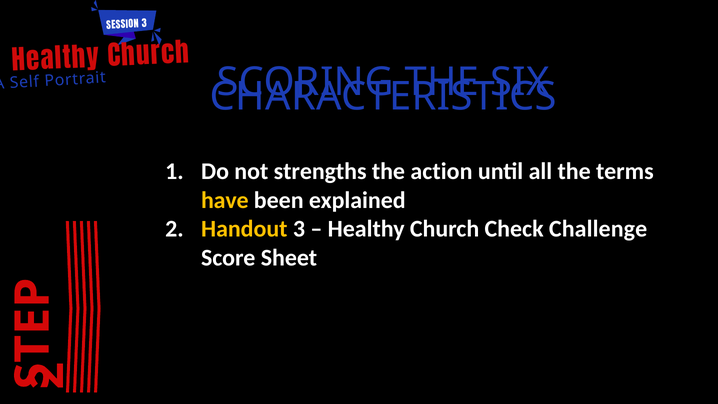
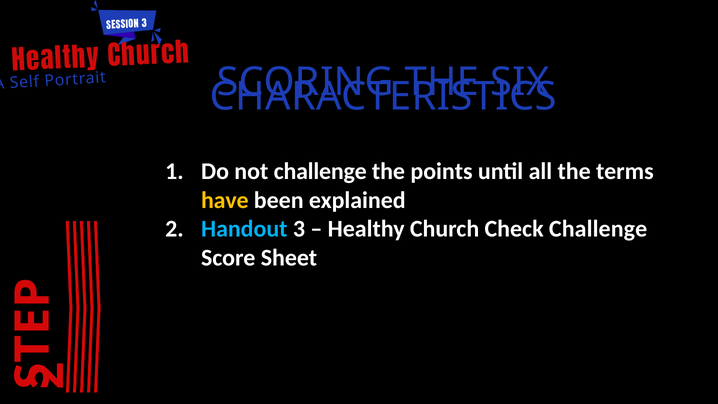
not strengths: strengths -> challenge
action: action -> points
Handout colour: yellow -> light blue
